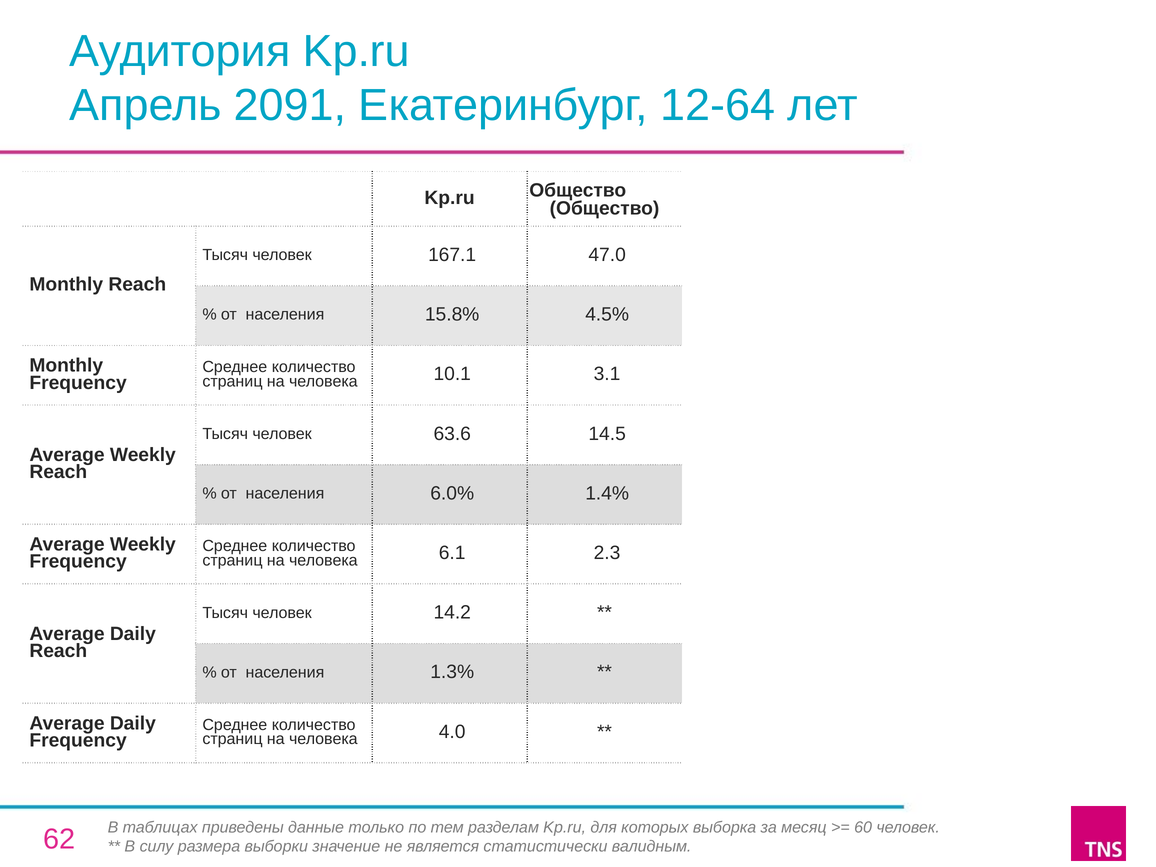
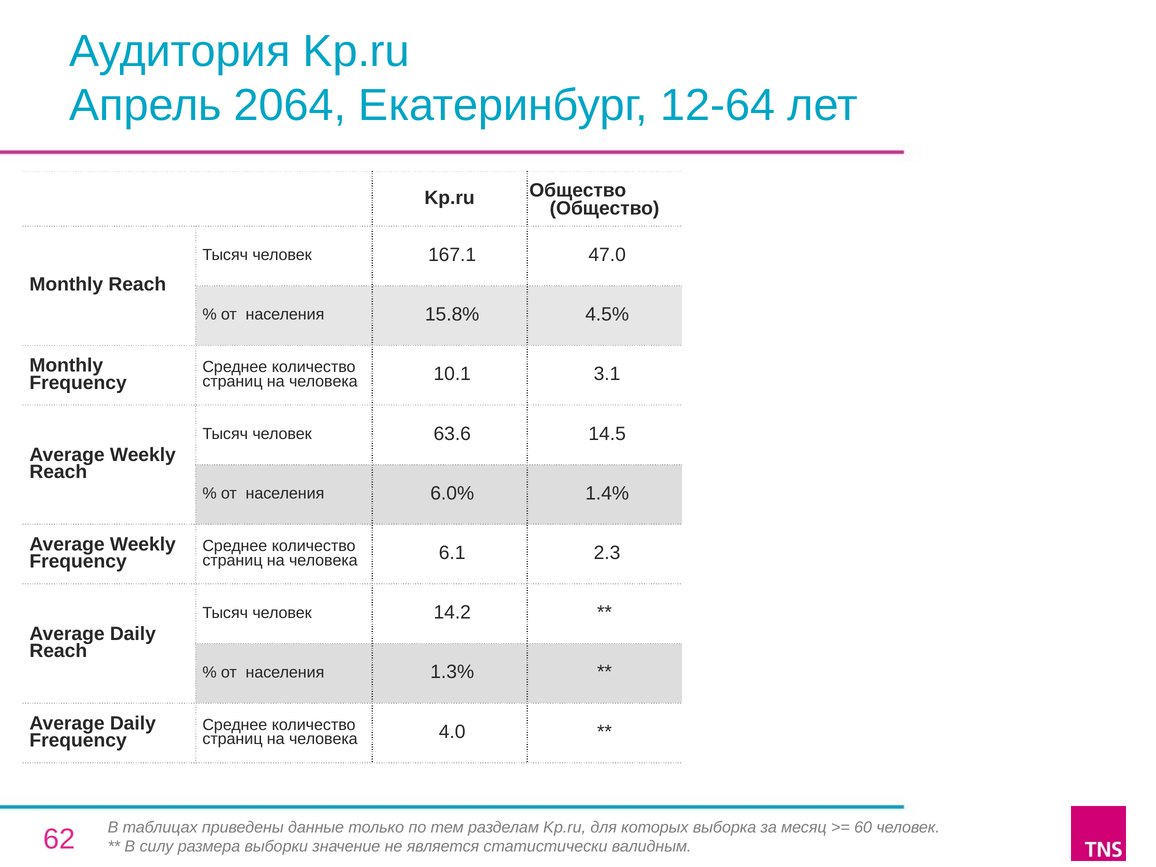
2091: 2091 -> 2064
